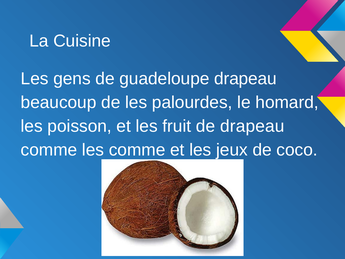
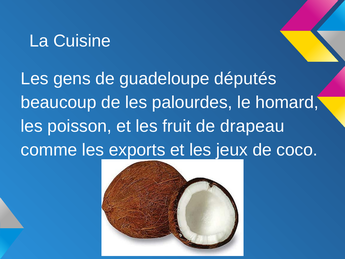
guadeloupe drapeau: drapeau -> députés
les comme: comme -> exports
